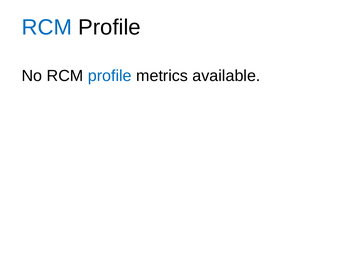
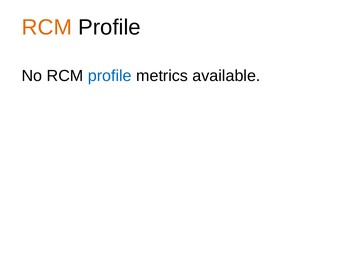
RCM at (47, 27) colour: blue -> orange
